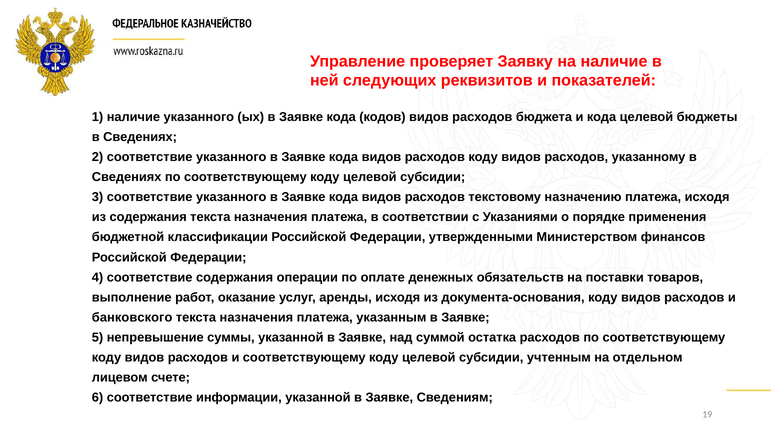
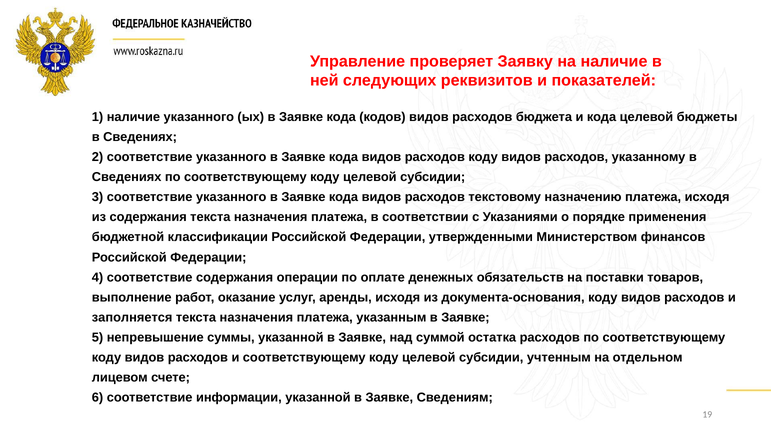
банковского: банковского -> заполняется
